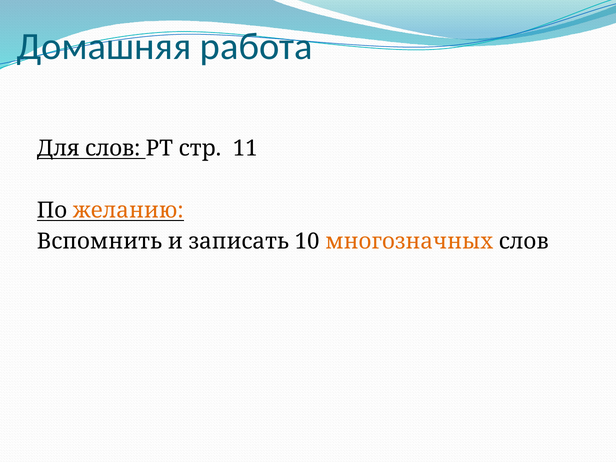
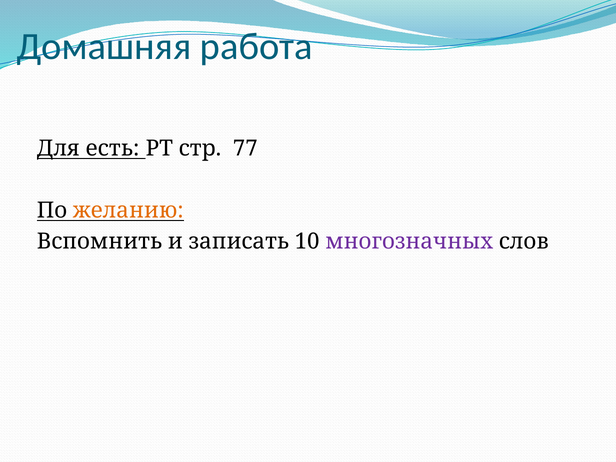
Для слов: слов -> есть
11: 11 -> 77
многозначных colour: orange -> purple
